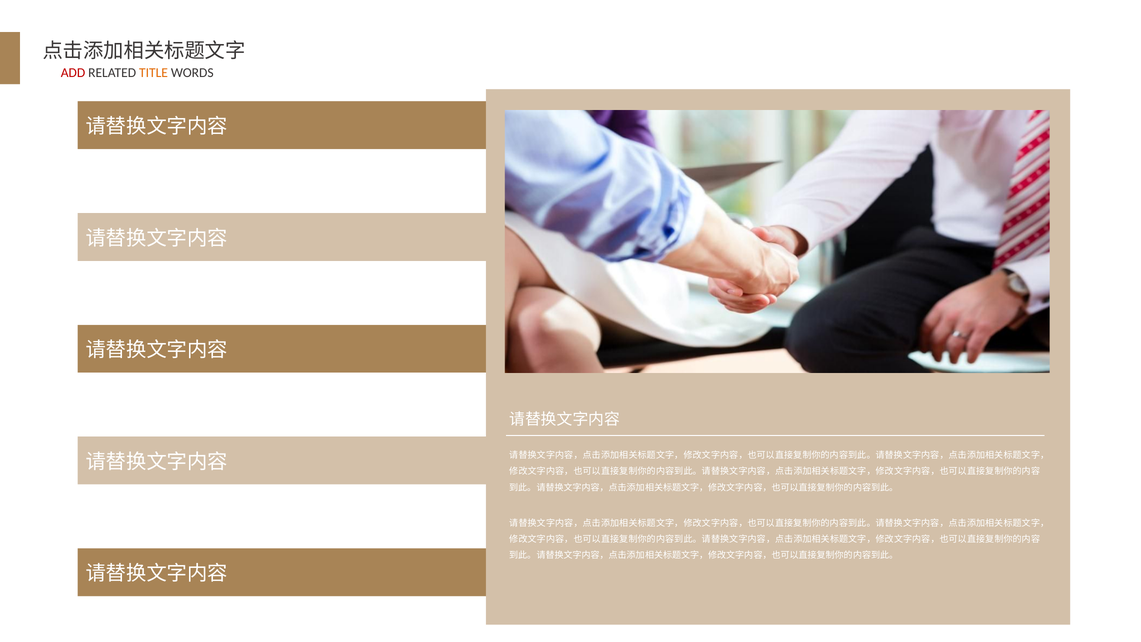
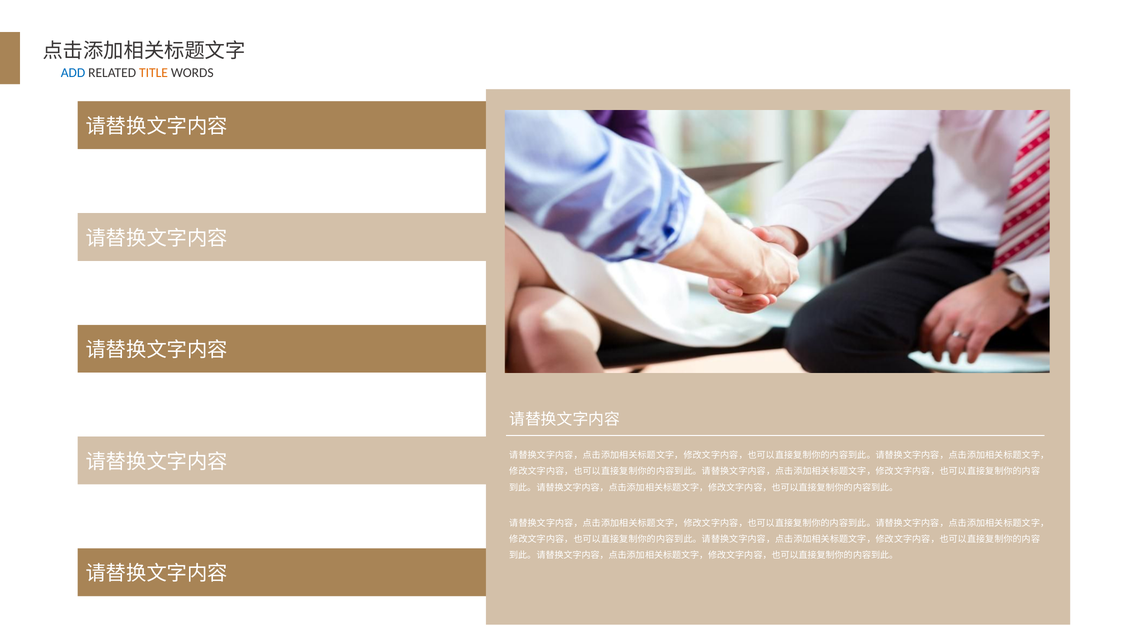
ADD colour: red -> blue
